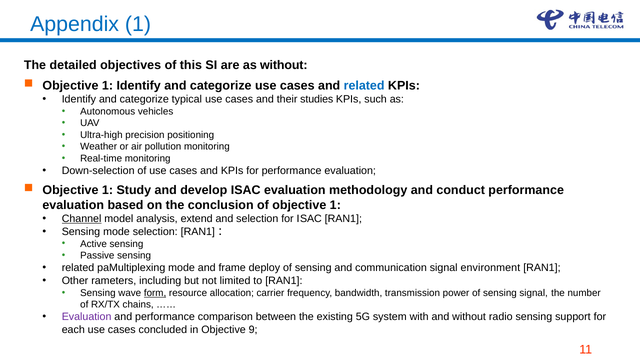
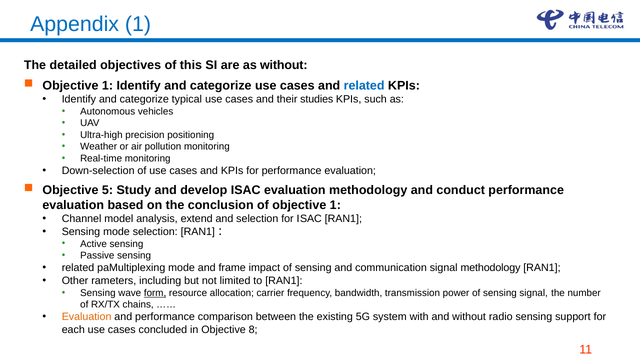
1 at (108, 190): 1 -> 5
Channel underline: present -> none
deploy: deploy -> impact
signal environment: environment -> methodology
Evaluation at (87, 317) colour: purple -> orange
9: 9 -> 8
